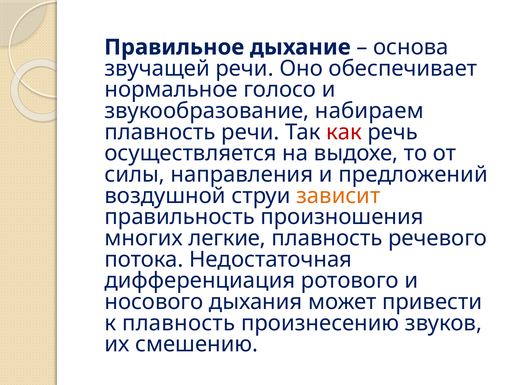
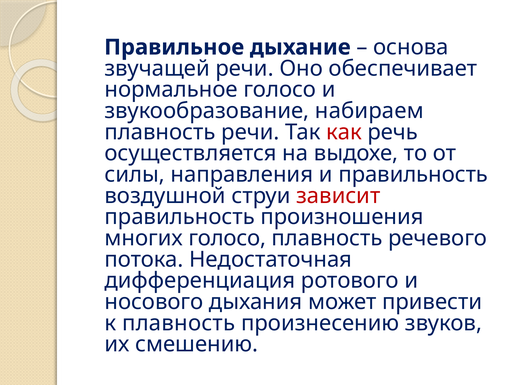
и предложений: предложений -> правильность
зависит colour: orange -> red
многих легкие: легкие -> голосо
